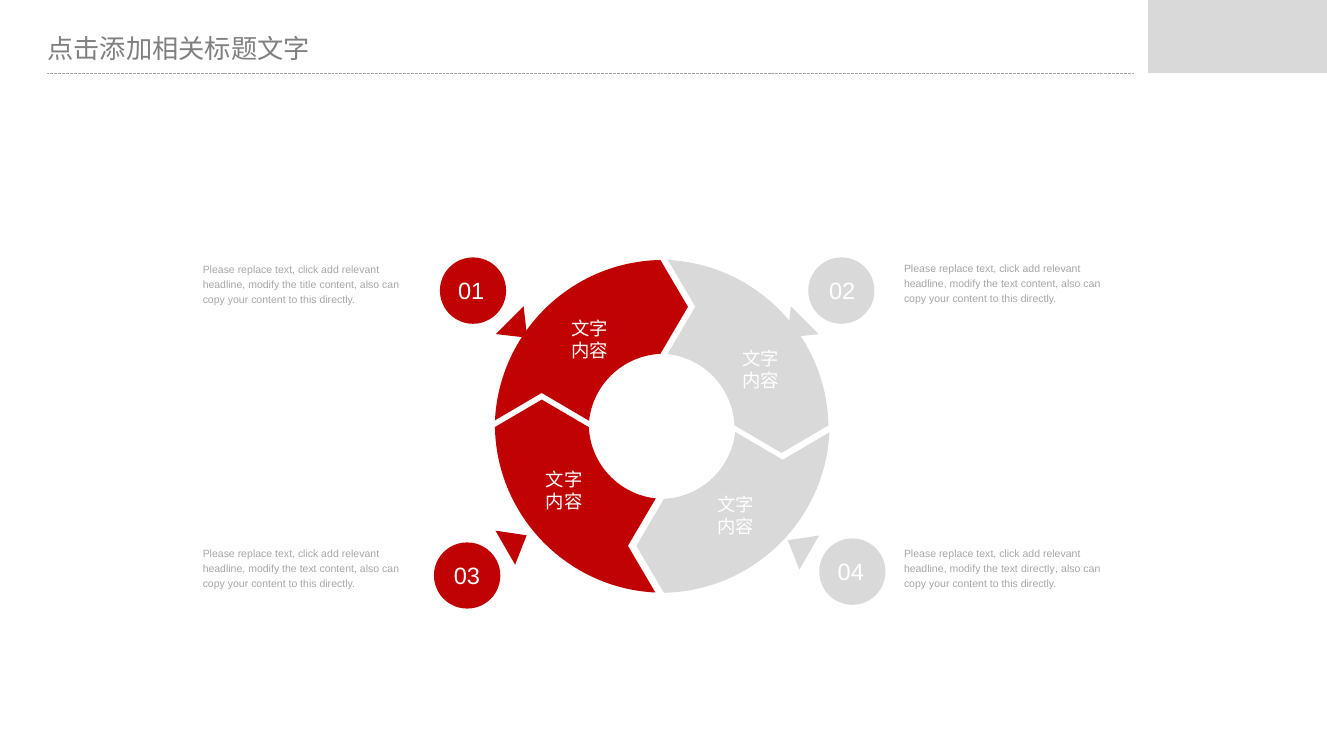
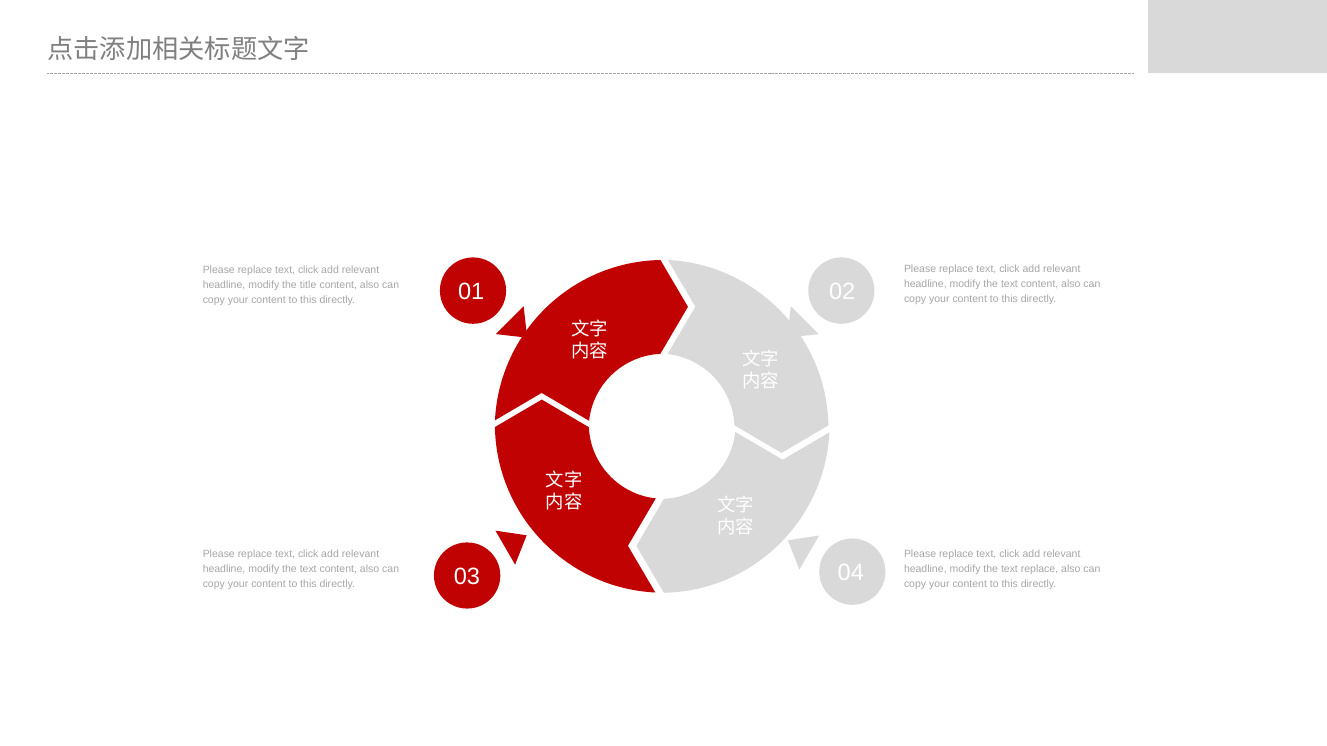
text directly: directly -> replace
